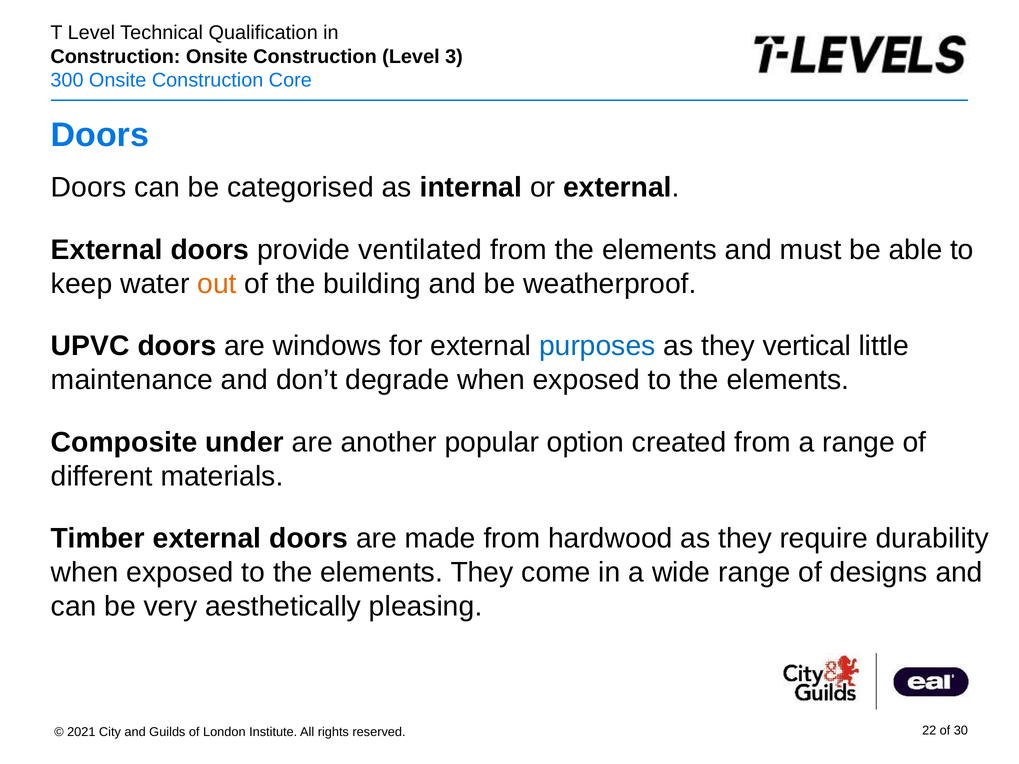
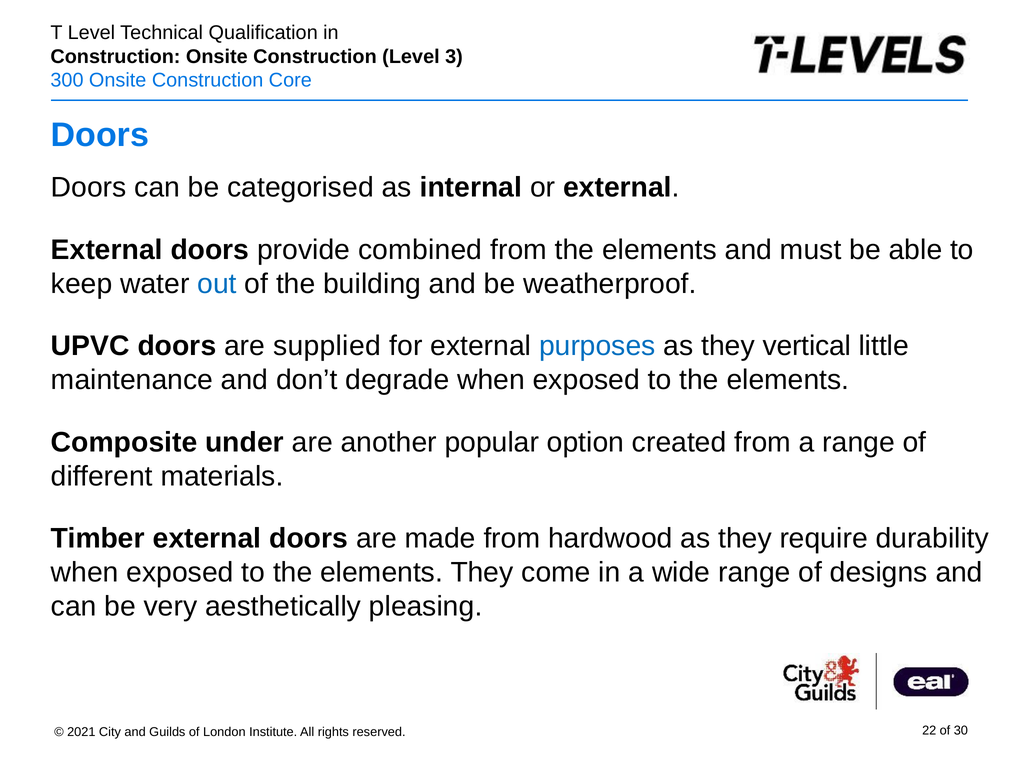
ventilated: ventilated -> combined
out colour: orange -> blue
windows: windows -> supplied
